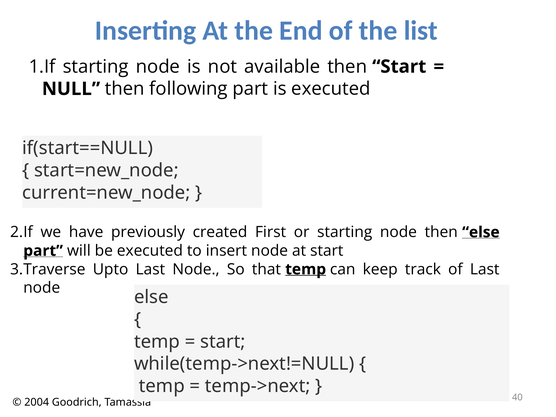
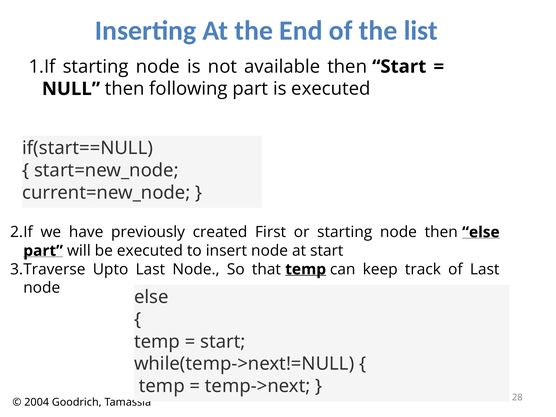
40: 40 -> 28
